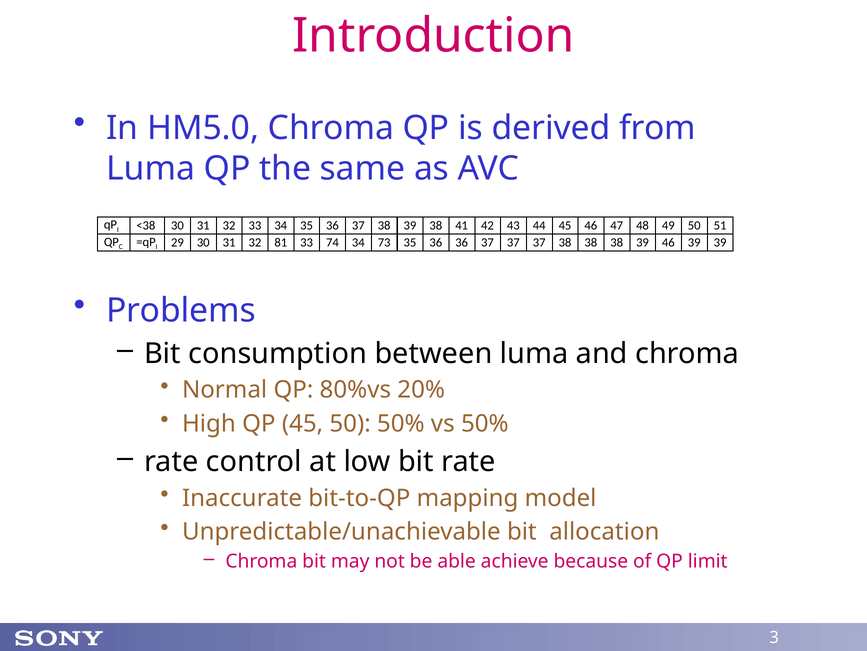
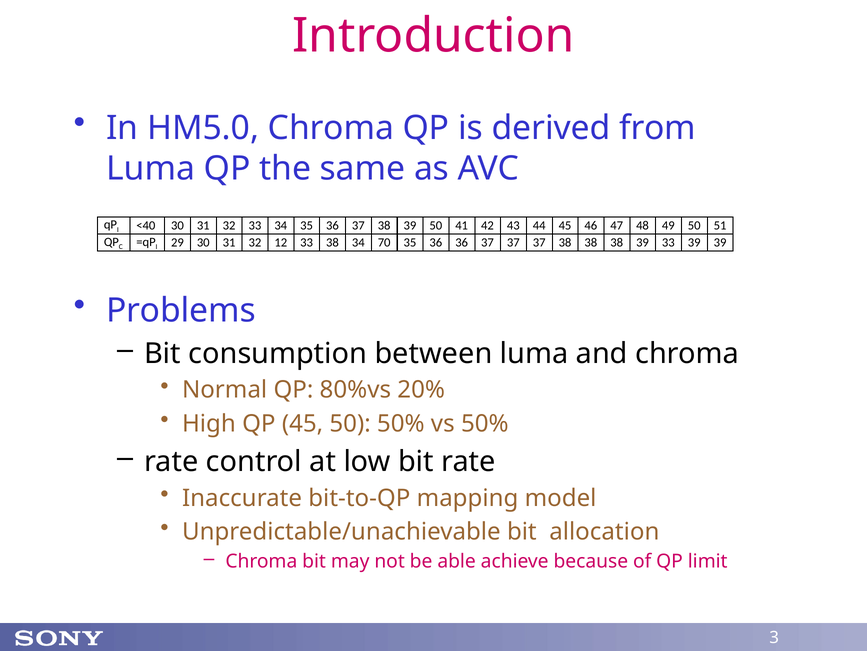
<38: <38 -> <40
39 38: 38 -> 50
81: 81 -> 12
33 74: 74 -> 38
73: 73 -> 70
39 46: 46 -> 33
